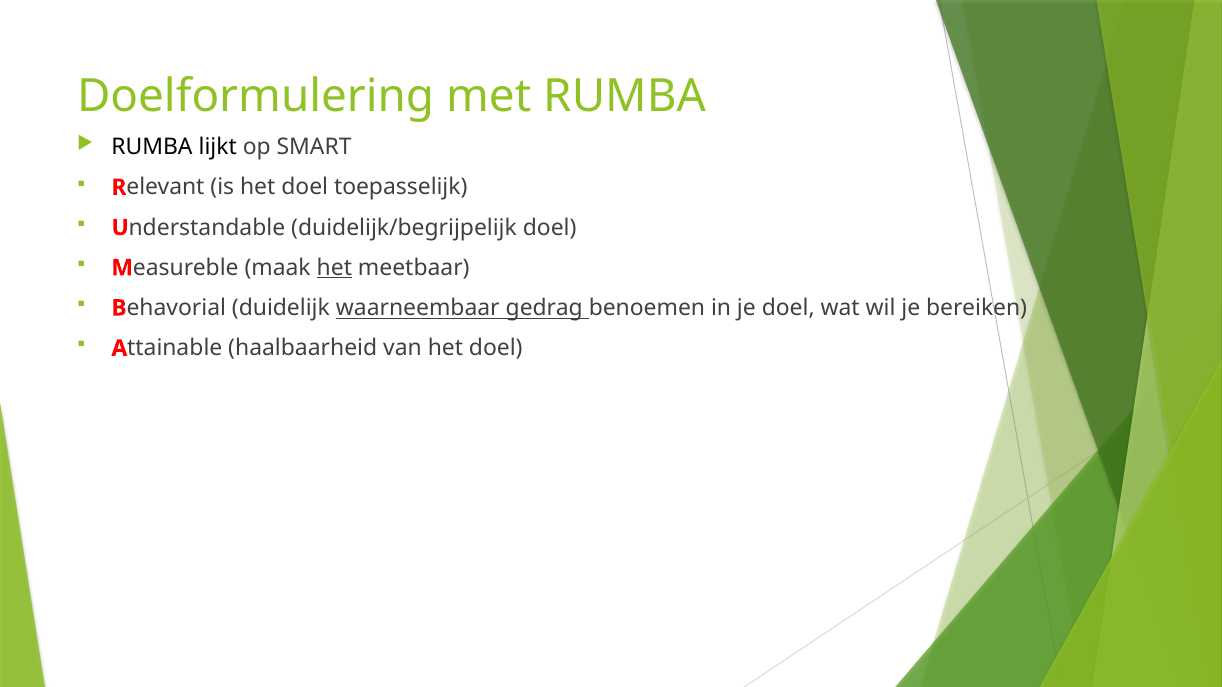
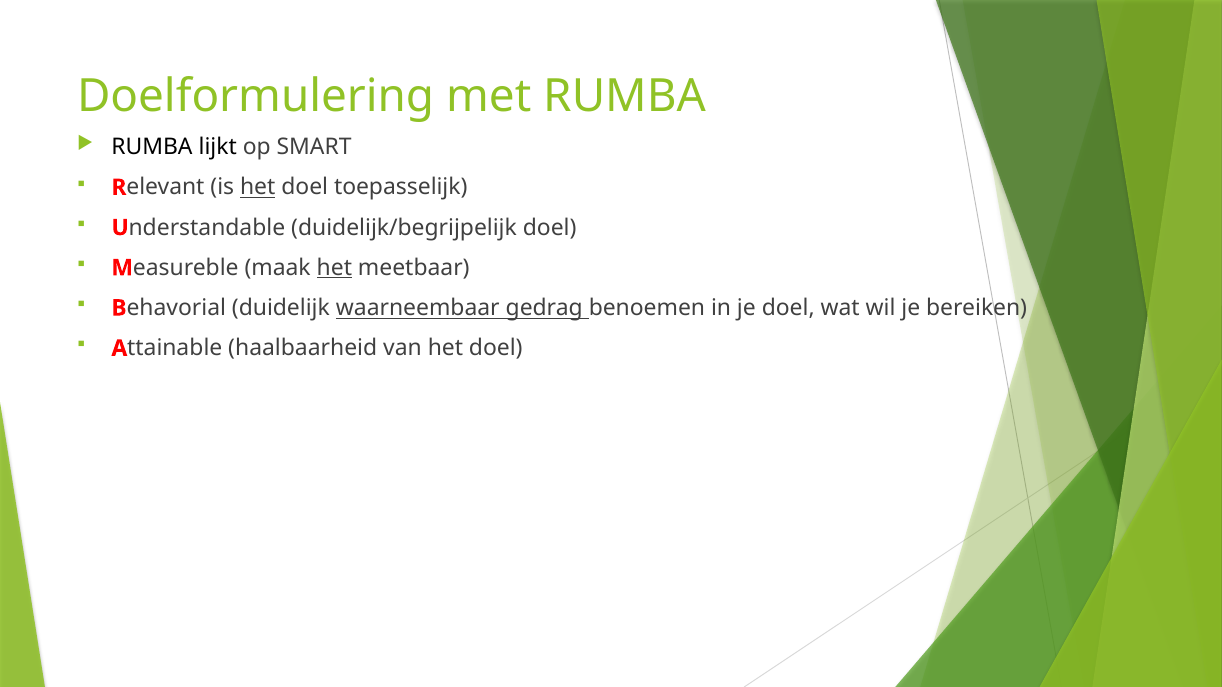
het at (258, 187) underline: none -> present
